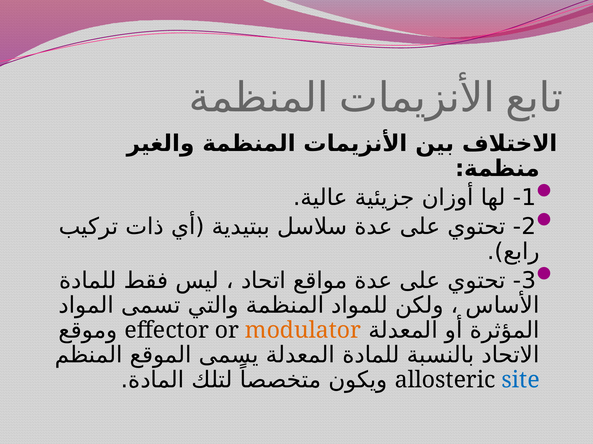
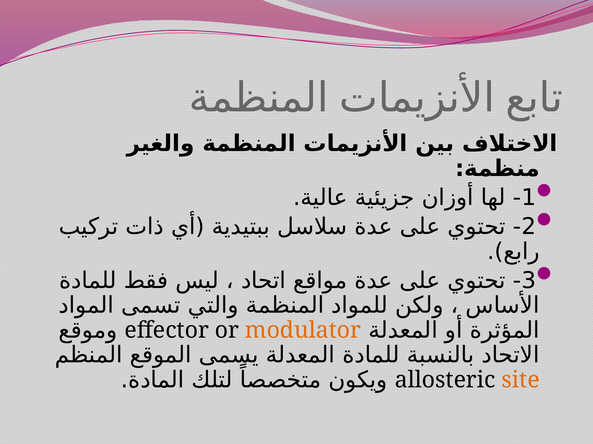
site colour: blue -> orange
